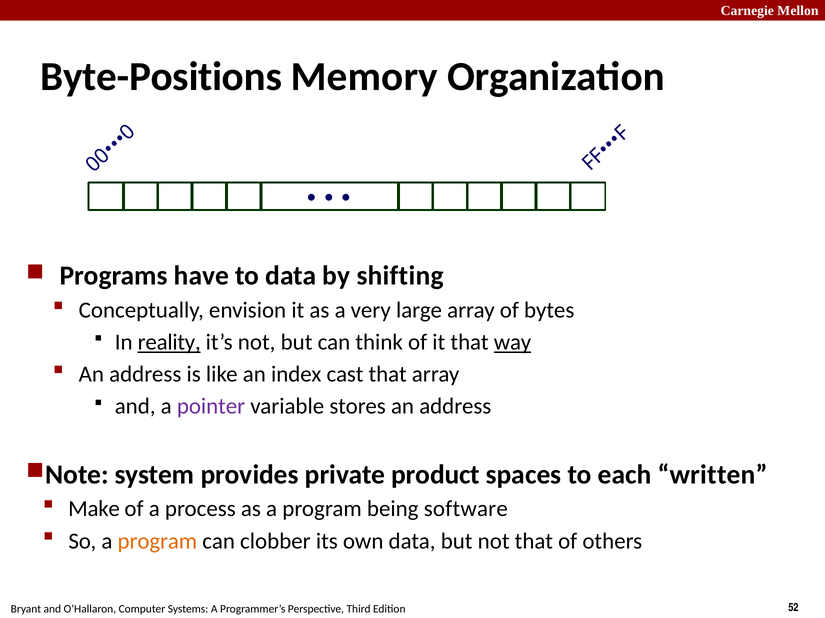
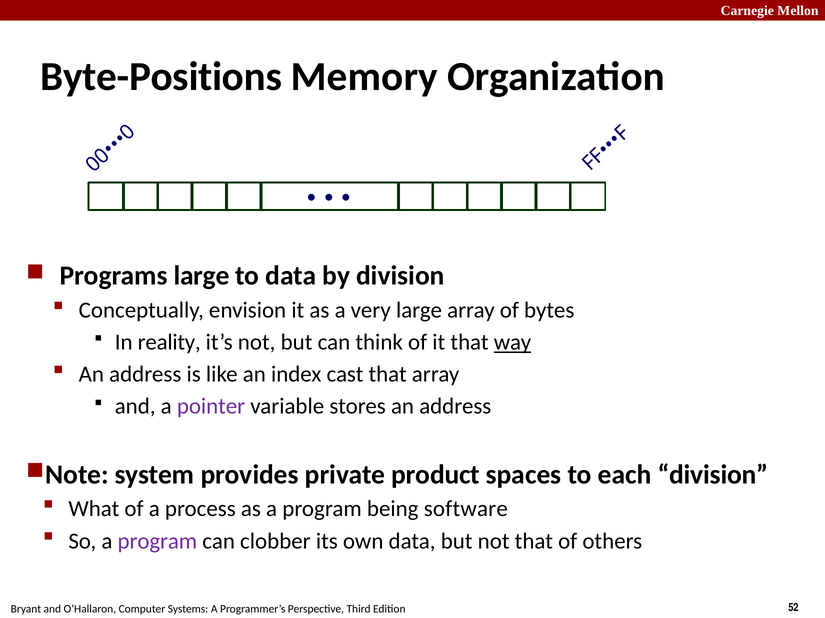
Programs have: have -> large
by shifting: shifting -> division
reality underline: present -> none
each written: written -> division
Make: Make -> What
program at (157, 542) colour: orange -> purple
